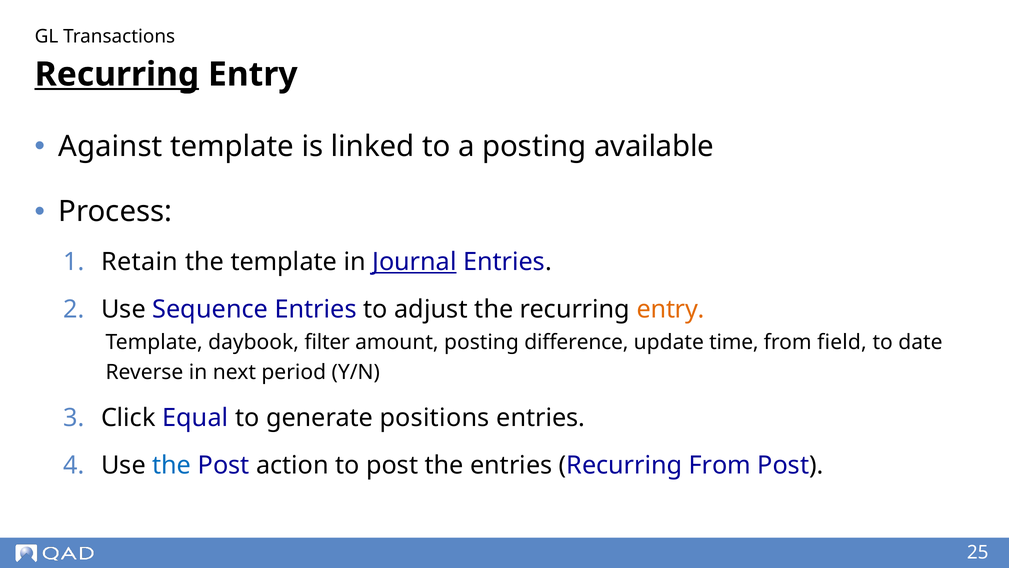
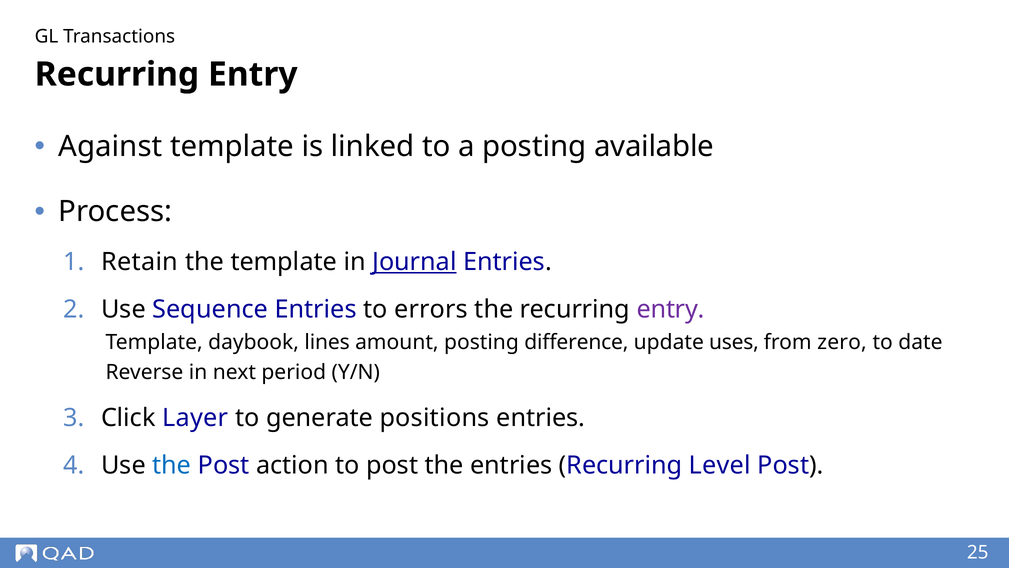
Recurring at (117, 74) underline: present -> none
adjust: adjust -> errors
entry at (671, 309) colour: orange -> purple
filter: filter -> lines
time: time -> uses
field: field -> zero
Equal: Equal -> Layer
Recurring From: From -> Level
